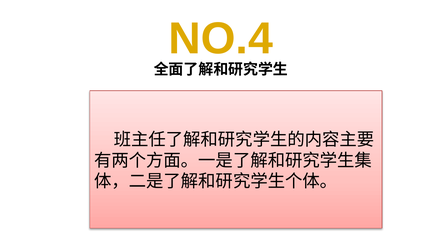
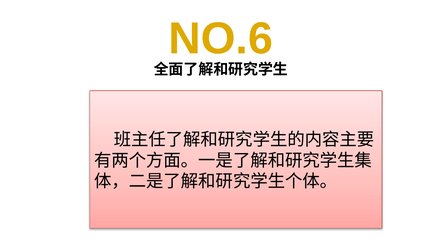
NO.4: NO.4 -> NO.6
